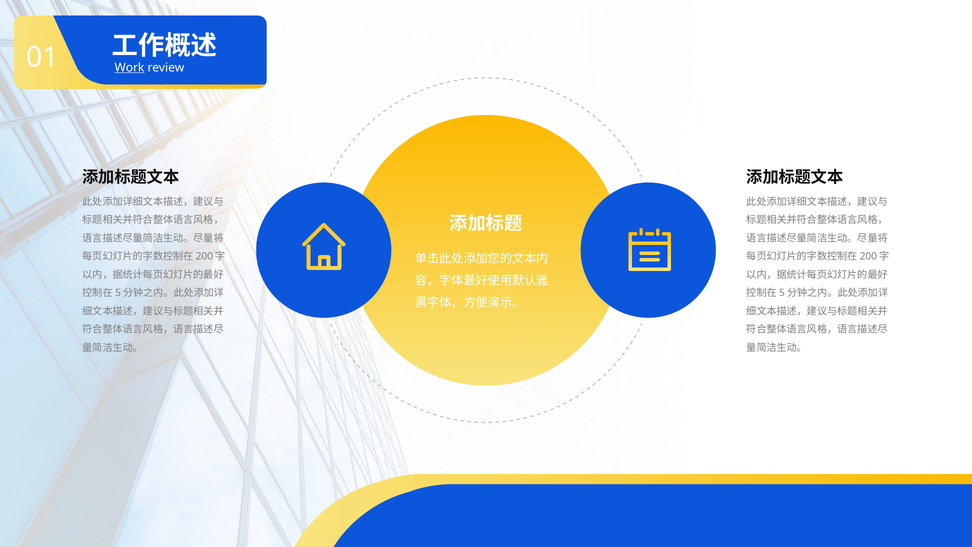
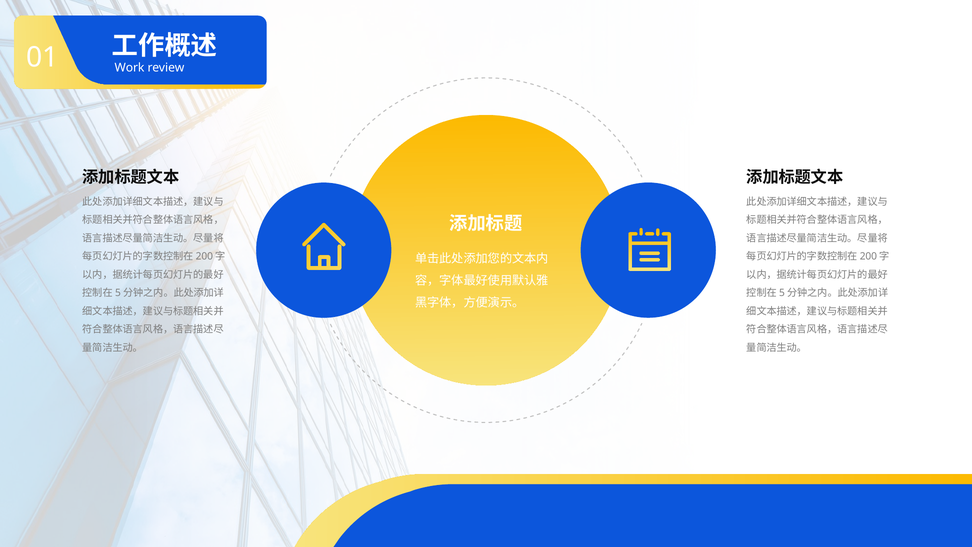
Work underline: present -> none
